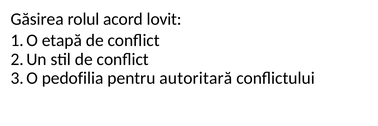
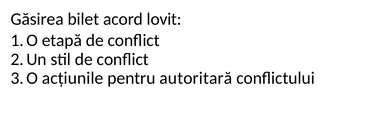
rolul: rolul -> bilet
pedofilia: pedofilia -> acțiunile
